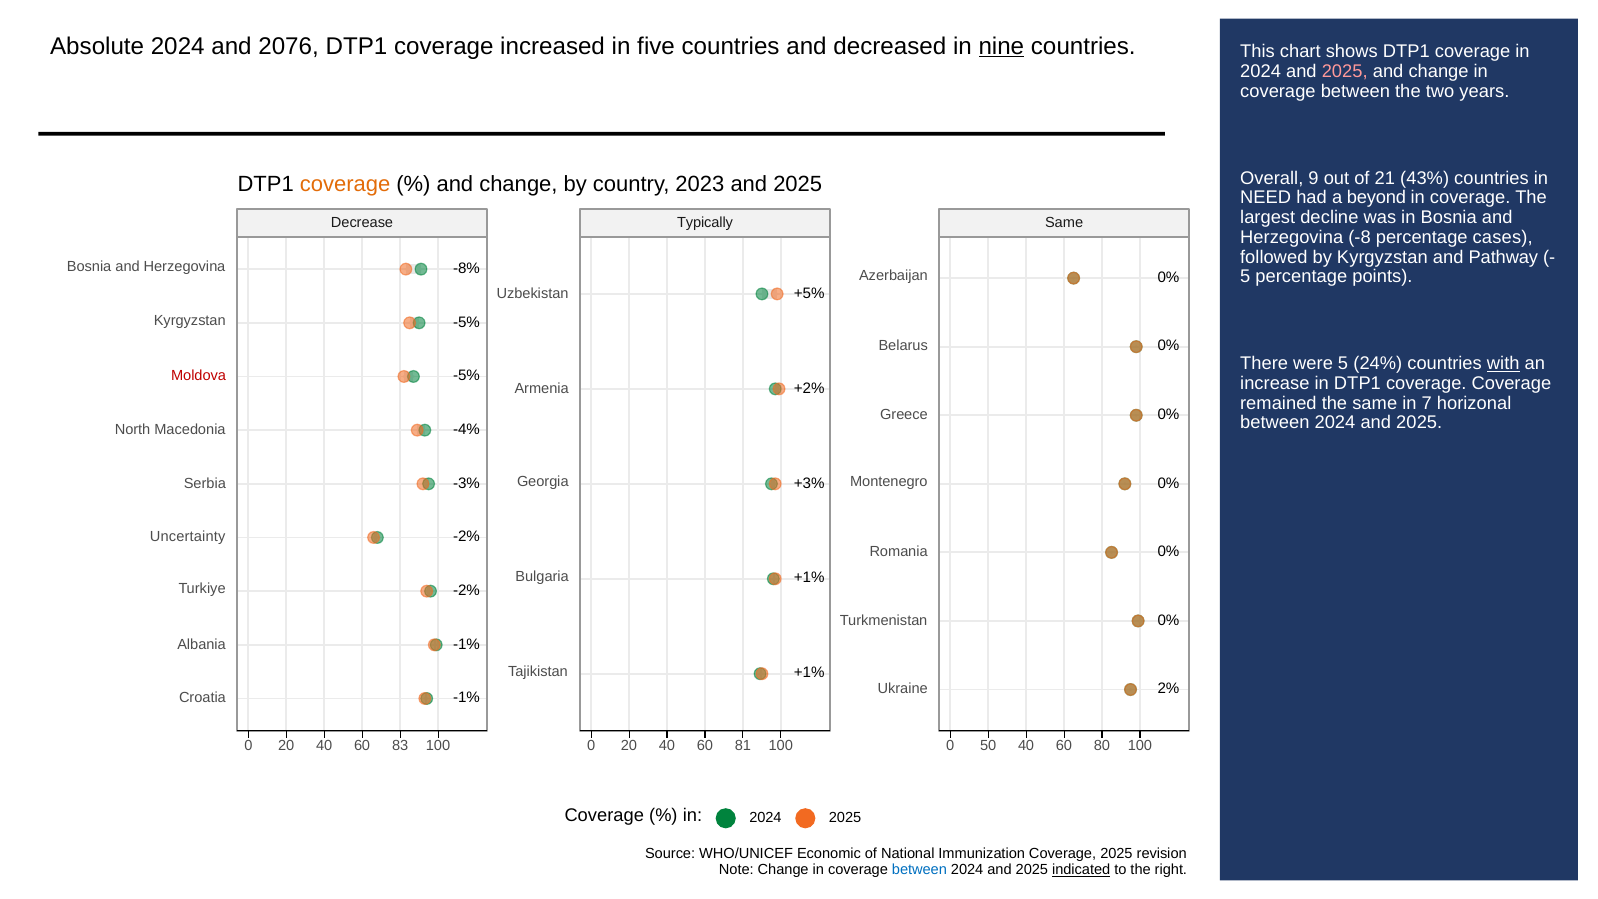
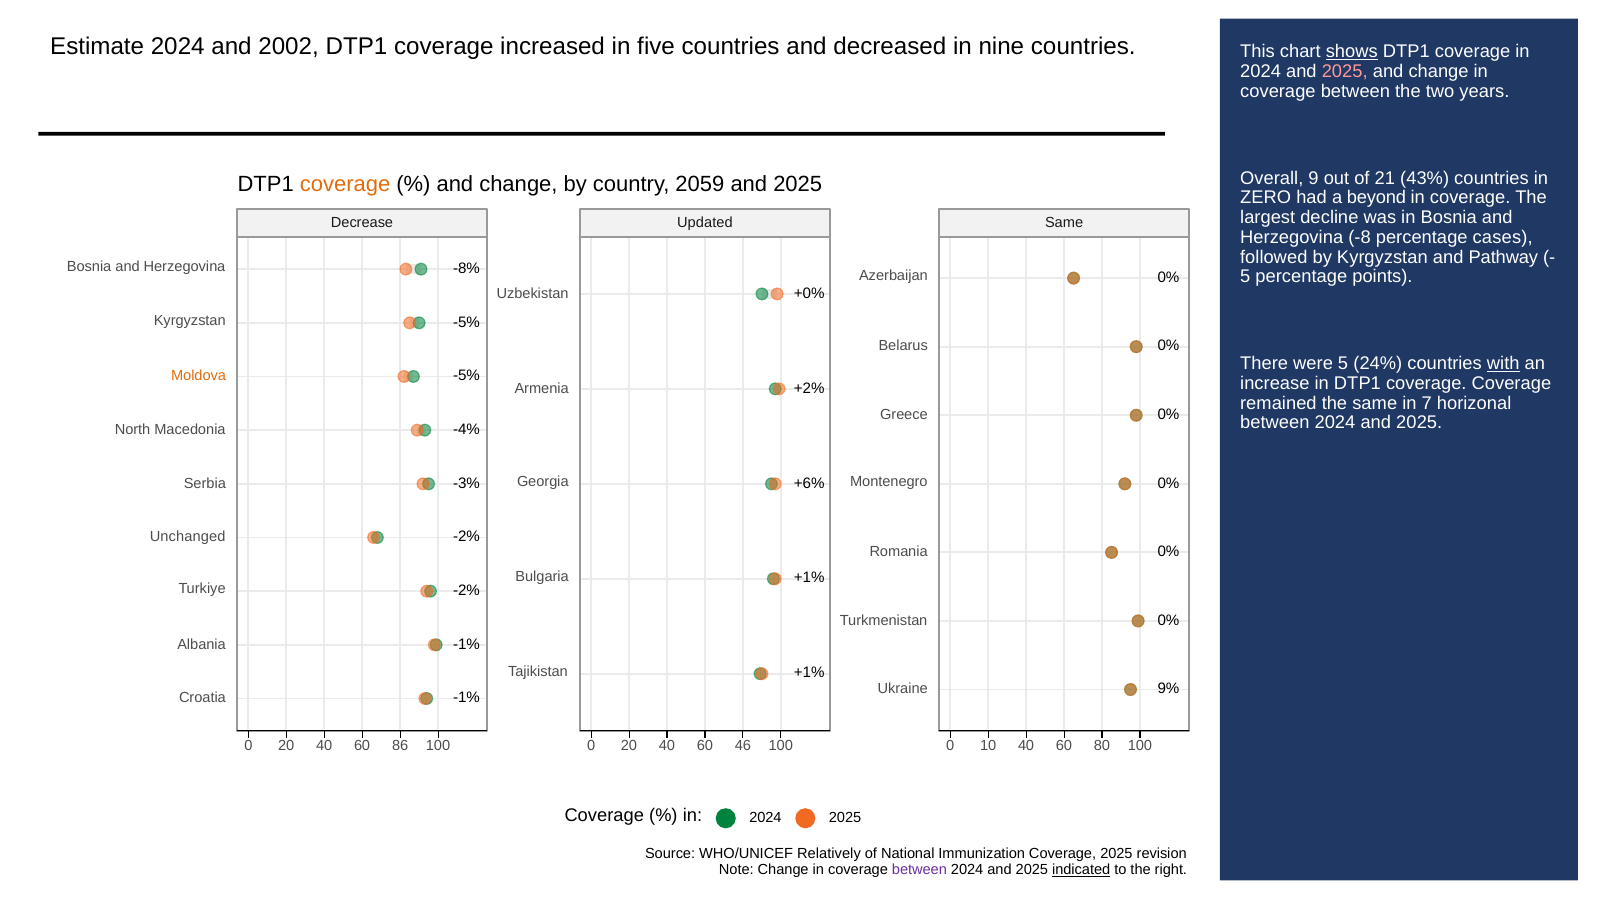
Absolute: Absolute -> Estimate
2076: 2076 -> 2002
nine underline: present -> none
shows underline: none -> present
2023: 2023 -> 2059
NEED: NEED -> ZERO
Typically: Typically -> Updated
+5%: +5% -> +0%
Moldova colour: red -> orange
+3%: +3% -> +6%
Uncertainty: Uncertainty -> Unchanged
2%: 2% -> 9%
83: 83 -> 86
81: 81 -> 46
50: 50 -> 10
Economic: Economic -> Relatively
between at (919, 870) colour: blue -> purple
